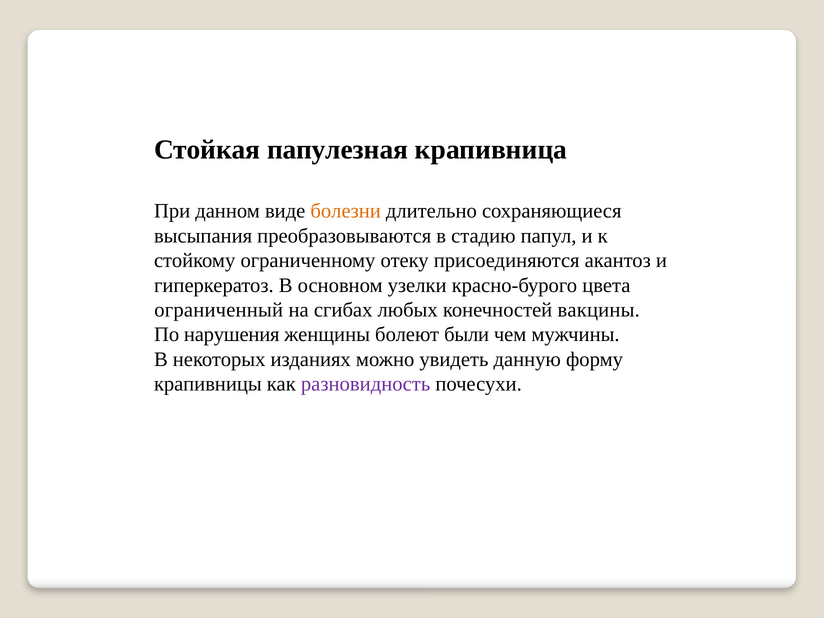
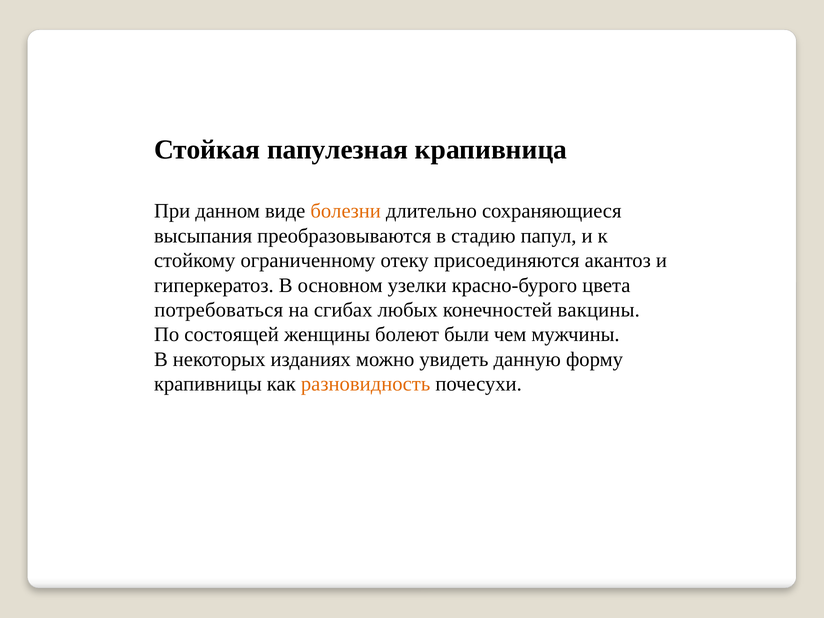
ограниченный: ограниченный -> потребоваться
нарушения: нарушения -> состоящей
разновидность colour: purple -> orange
